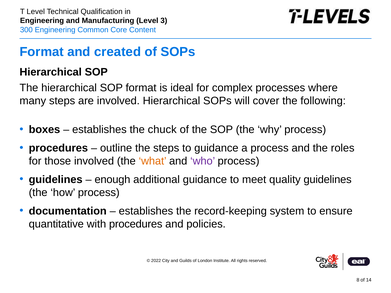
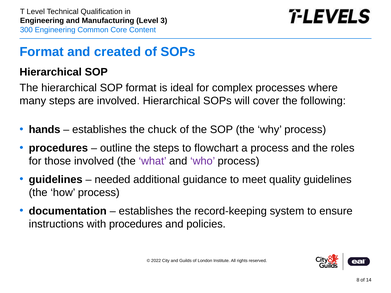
boxes: boxes -> hands
to guidance: guidance -> flowchart
what colour: orange -> purple
enough: enough -> needed
quantitative: quantitative -> instructions
